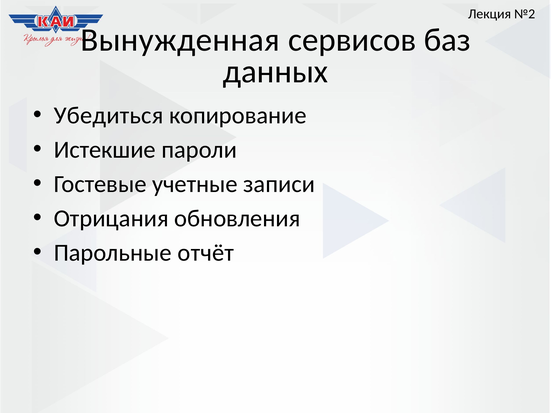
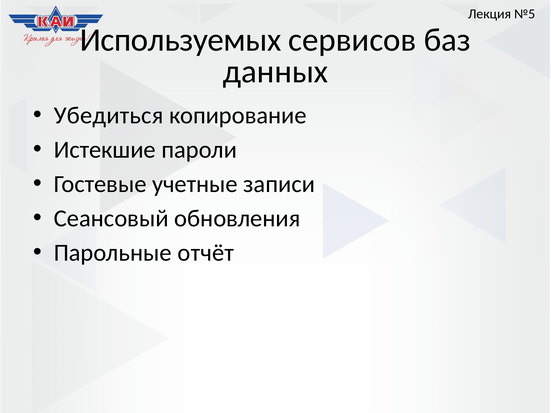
№2: №2 -> №5
Вынужденная: Вынужденная -> Используемых
Отрицания: Отрицания -> Сеансовый
